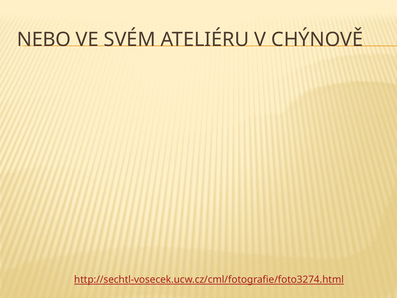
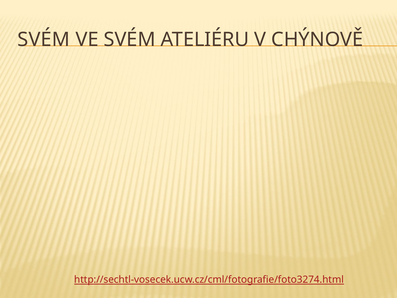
NEBO at (44, 39): NEBO -> SVÉM
